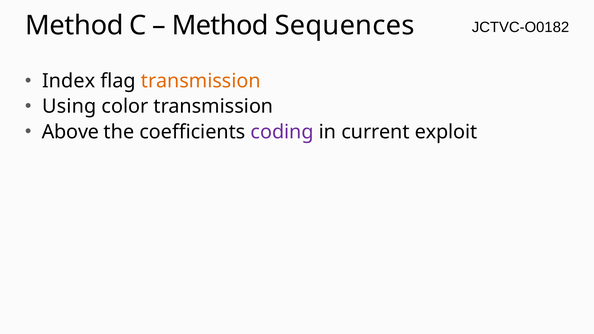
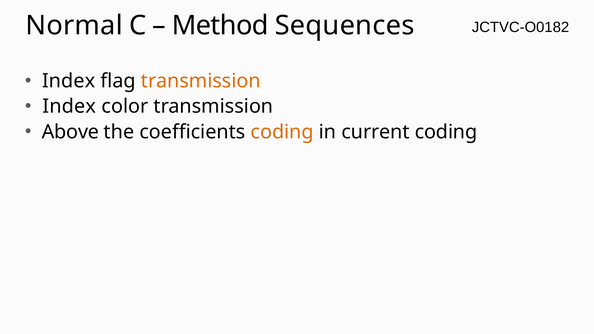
Method at (74, 26): Method -> Normal
Using at (69, 106): Using -> Index
coding at (282, 132) colour: purple -> orange
current exploit: exploit -> coding
